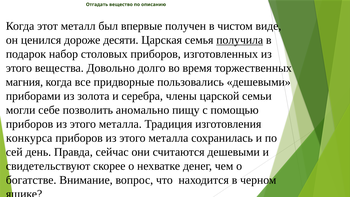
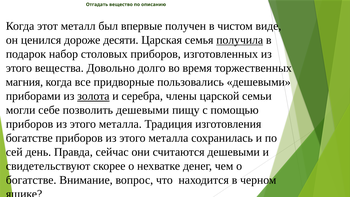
золота underline: none -> present
позволить аномально: аномально -> дешевыми
конкурса at (29, 138): конкурса -> богатстве
